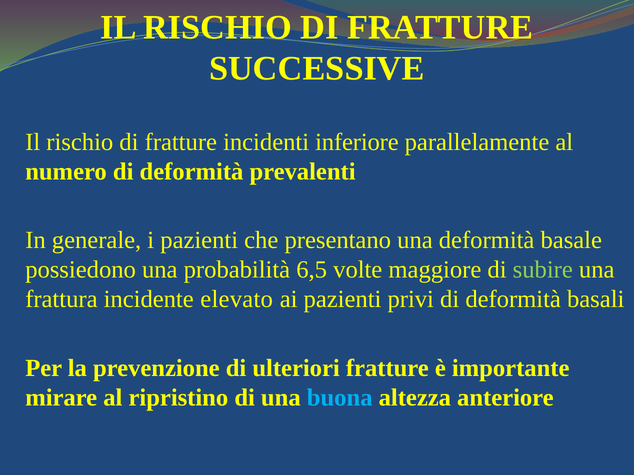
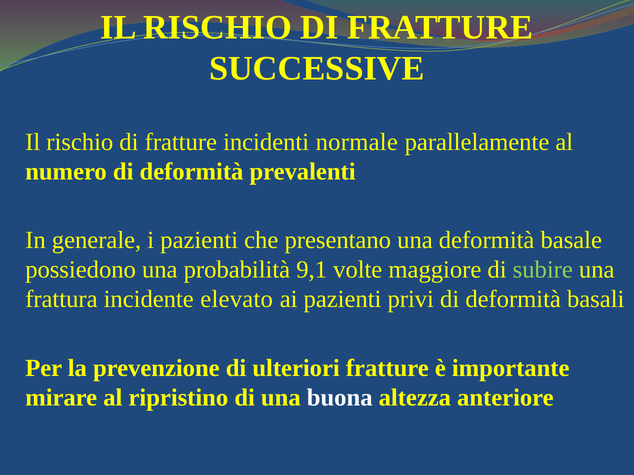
inferiore: inferiore -> normale
6,5: 6,5 -> 9,1
buona colour: light blue -> white
